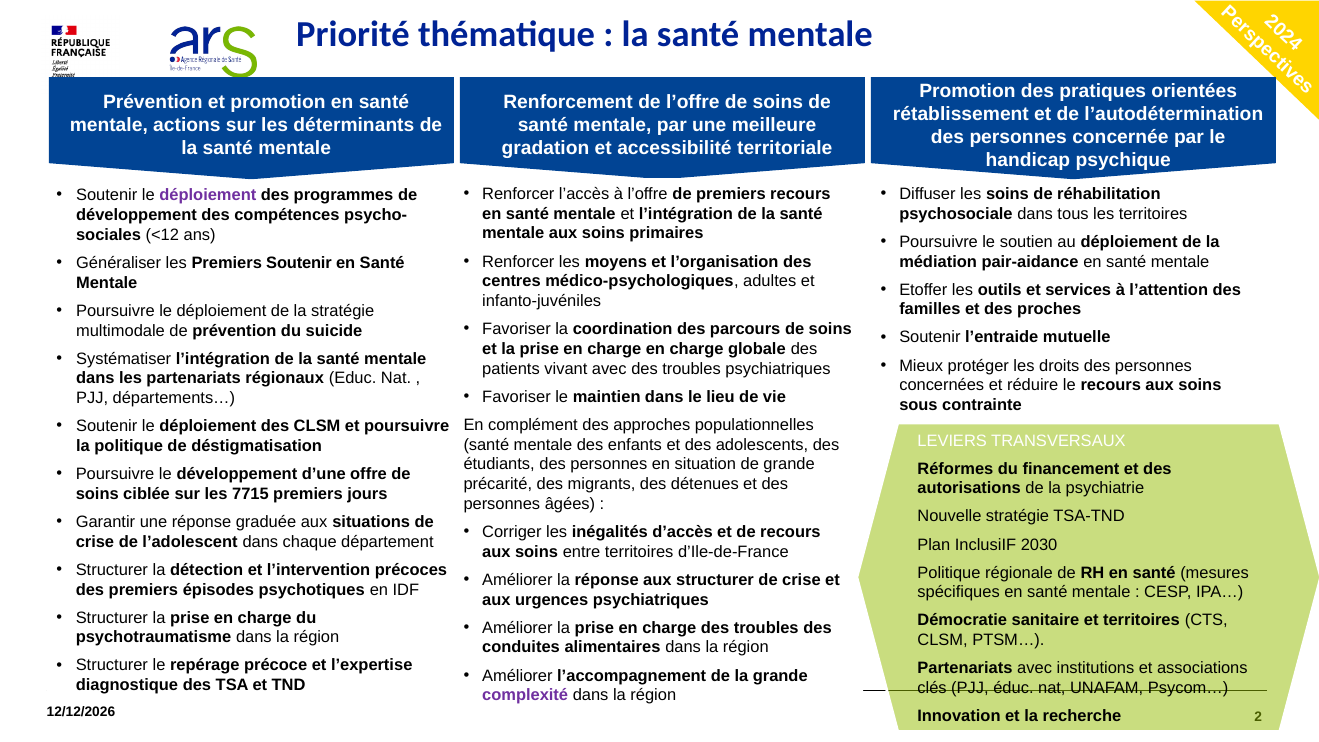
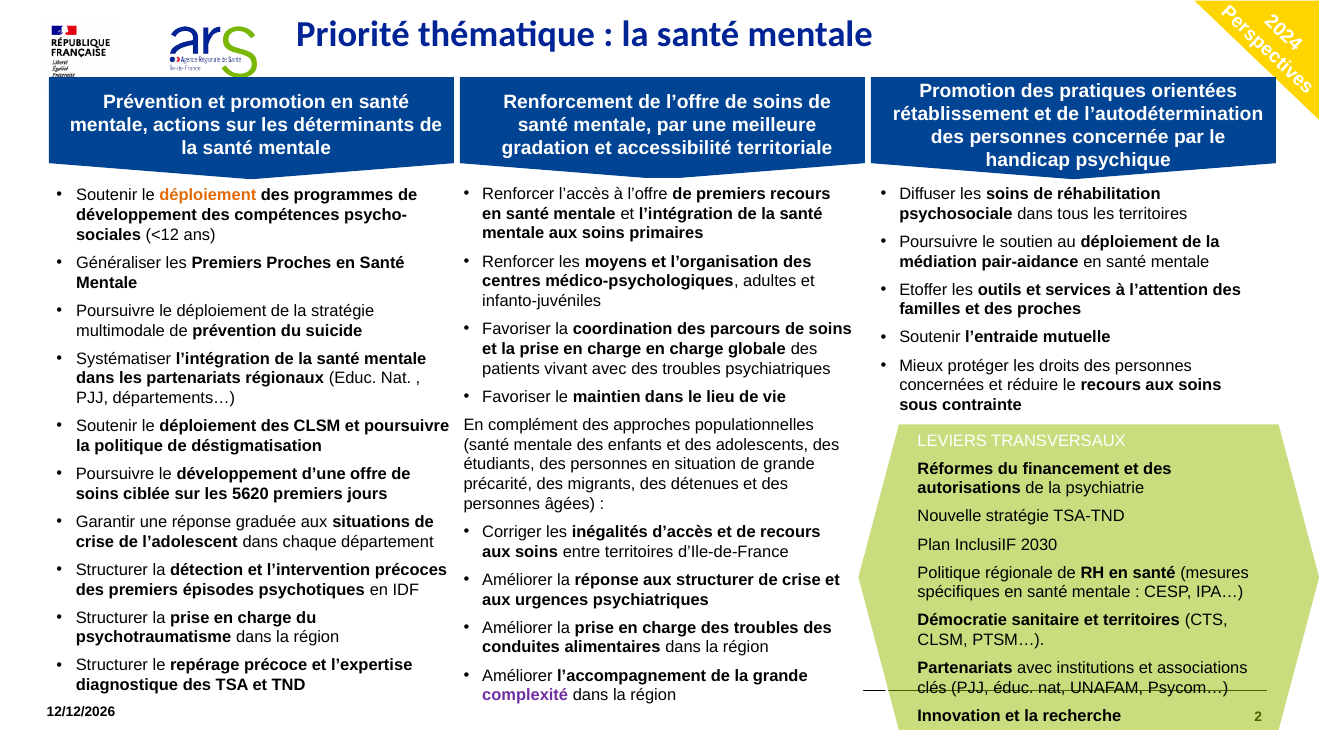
déploiement at (208, 195) colour: purple -> orange
Premiers Soutenir: Soutenir -> Proches
7715: 7715 -> 5620
